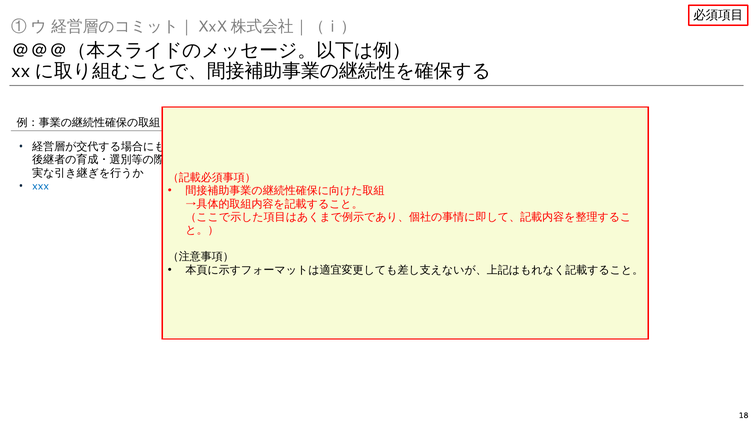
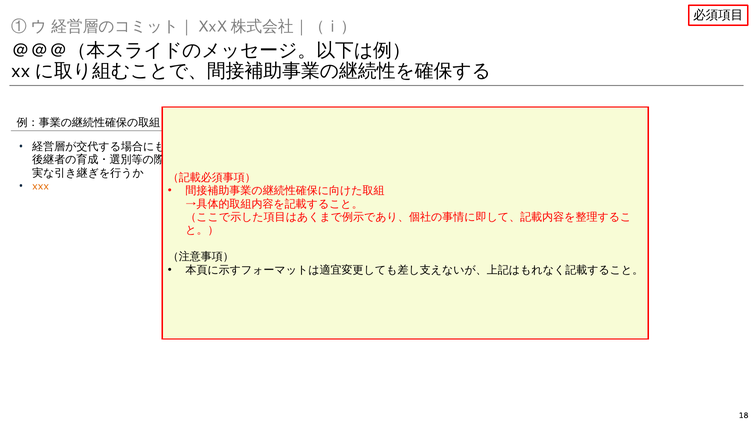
xxx colour: blue -> orange
